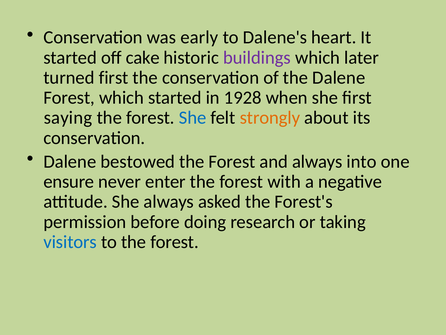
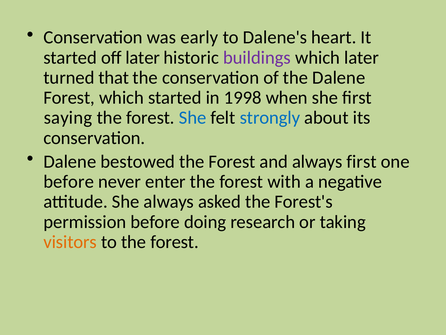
off cake: cake -> later
turned first: first -> that
1928: 1928 -> 1998
strongly colour: orange -> blue
always into: into -> first
ensure at (69, 181): ensure -> before
visitors colour: blue -> orange
